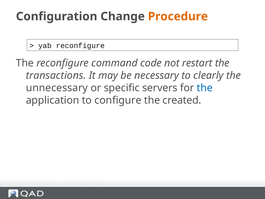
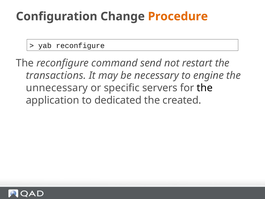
code: code -> send
clearly: clearly -> engine
the at (205, 88) colour: blue -> black
configure: configure -> dedicated
